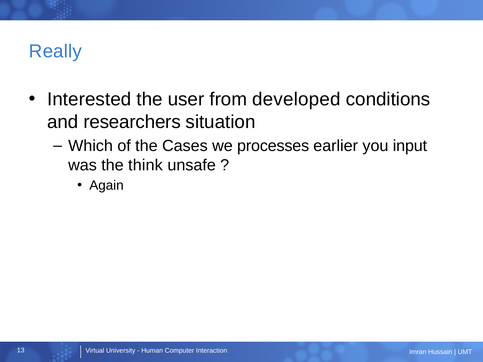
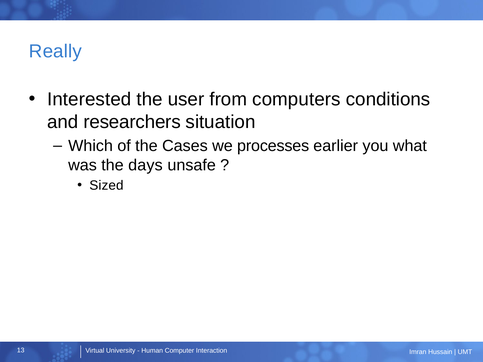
developed: developed -> computers
input: input -> what
think: think -> days
Again: Again -> Sized
